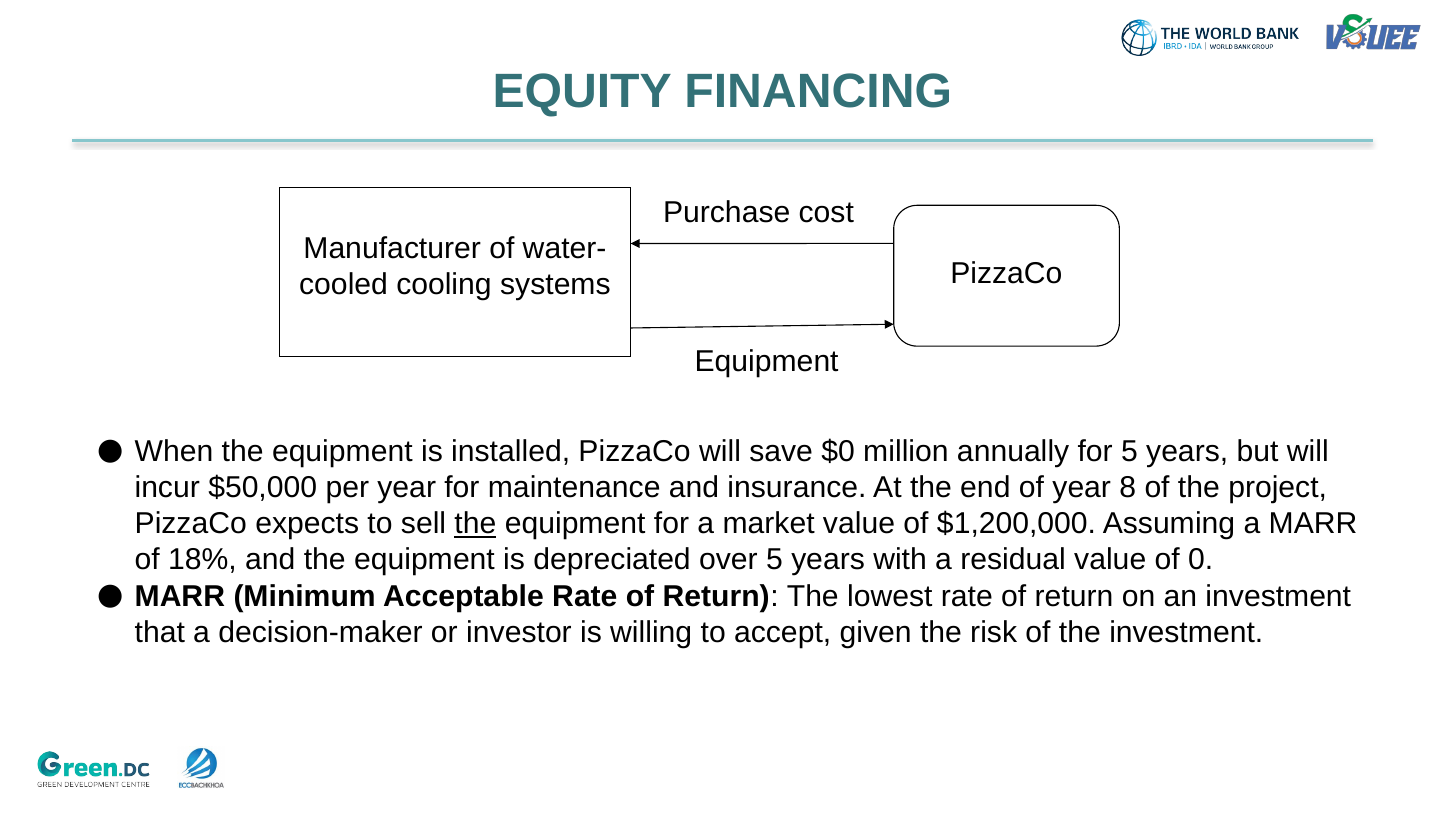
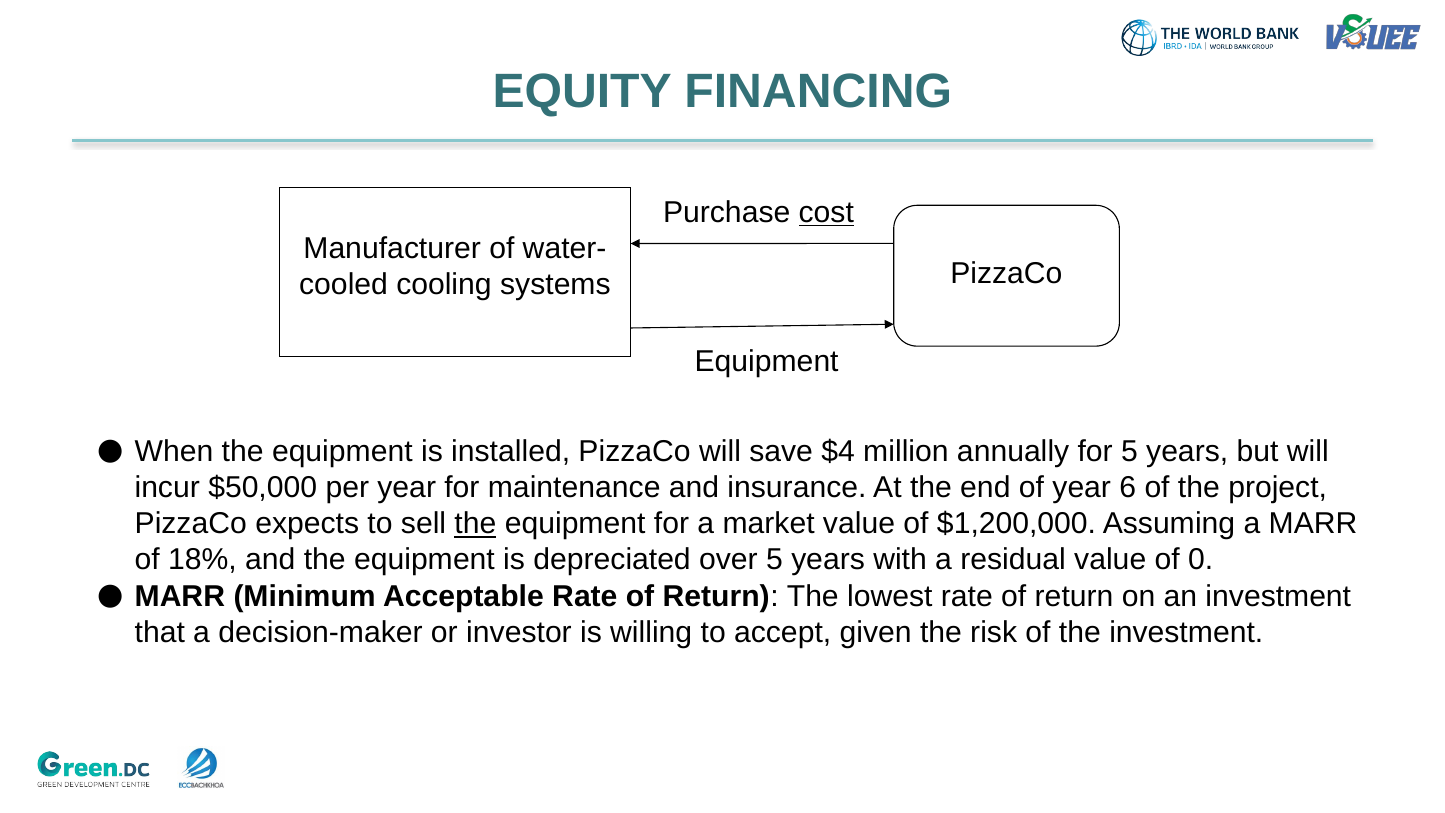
cost underline: none -> present
$0: $0 -> $4
8: 8 -> 6
